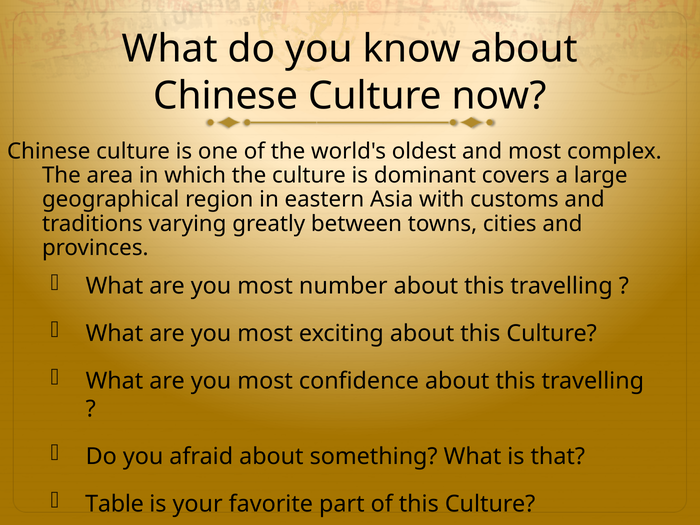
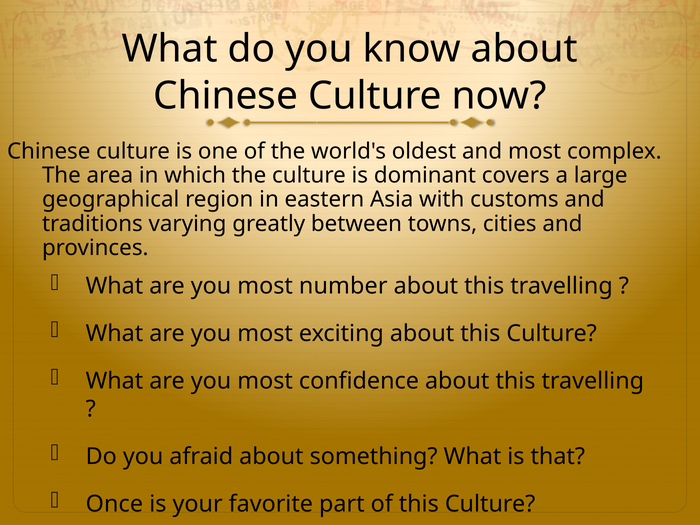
Table: Table -> Once
